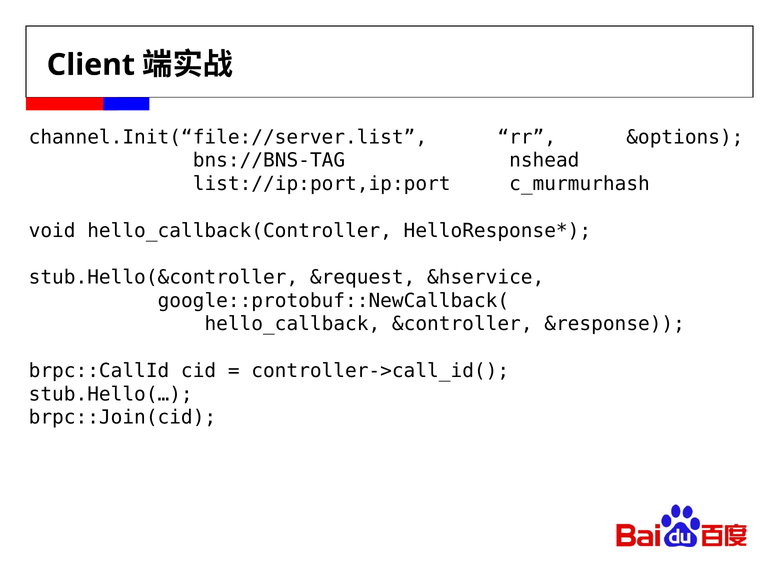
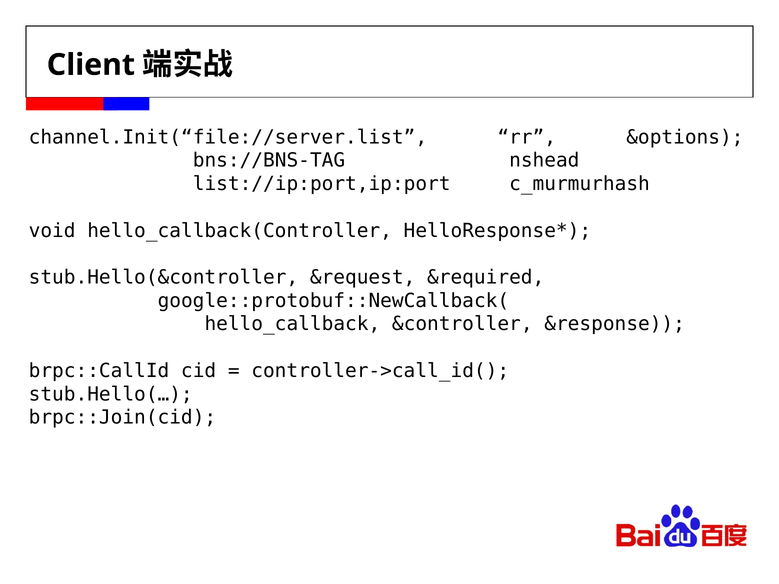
&hservice: &hservice -> &required
